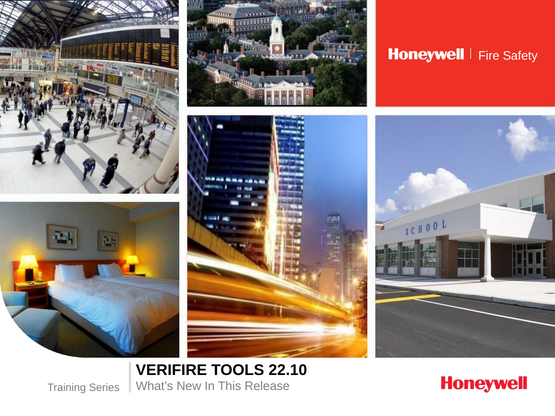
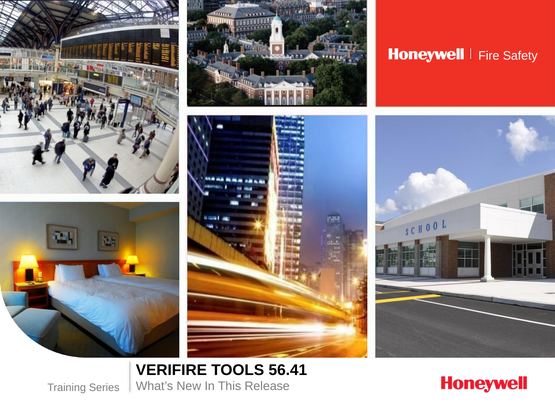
22.10: 22.10 -> 56.41
